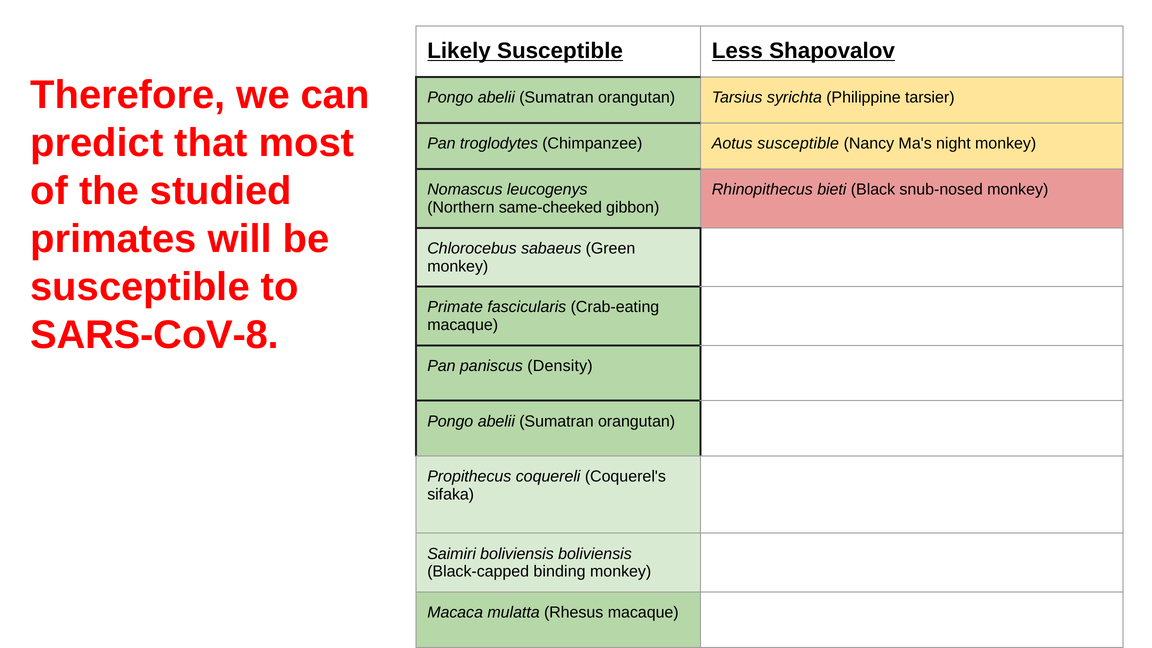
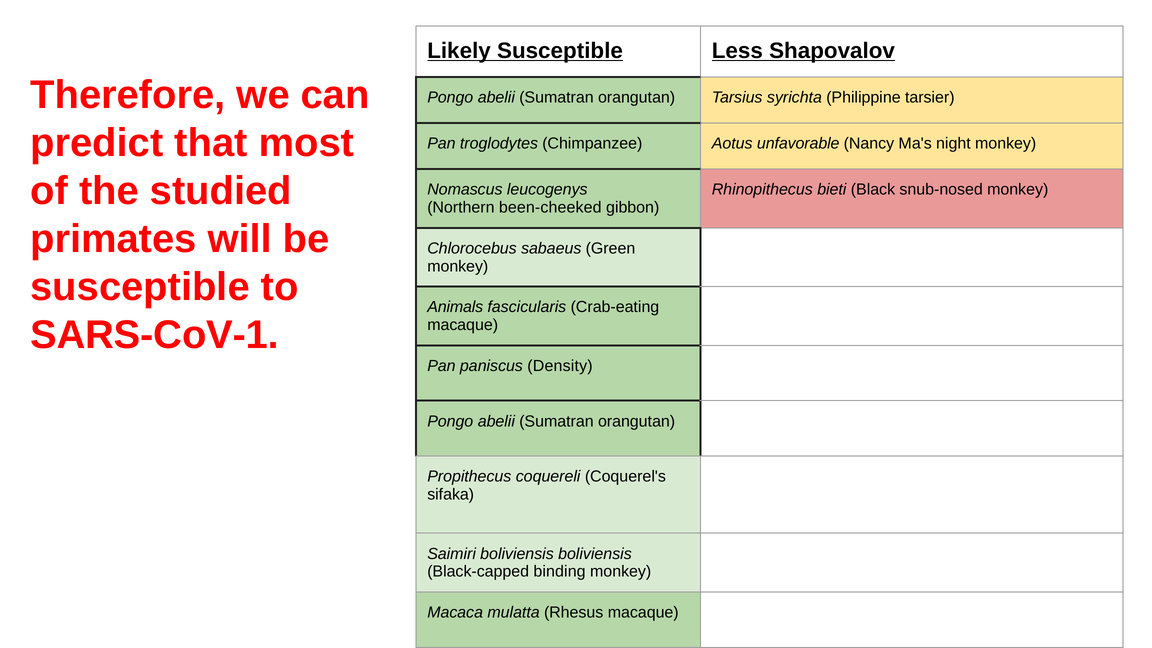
Aotus susceptible: susceptible -> unfavorable
same-cheeked: same-cheeked -> been-cheeked
Primate: Primate -> Animals
SARS-CoV-8: SARS-CoV-8 -> SARS-CoV-1
